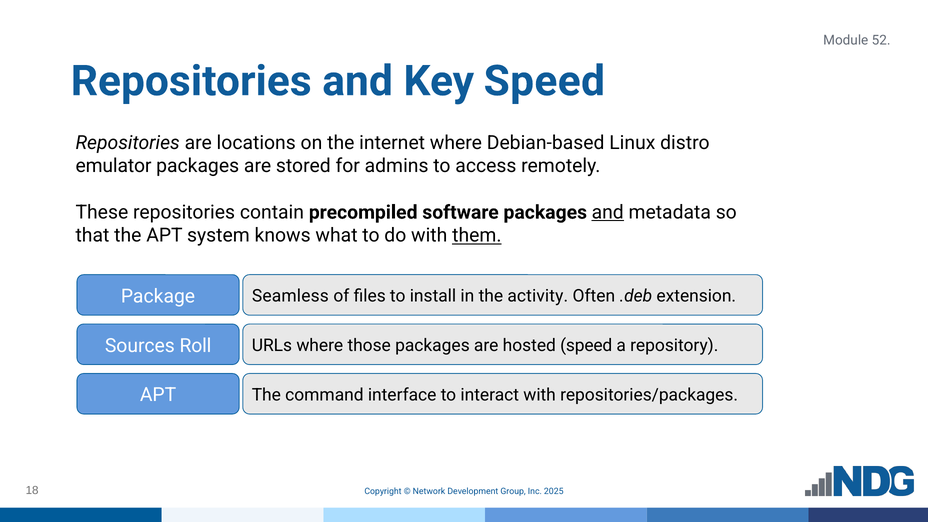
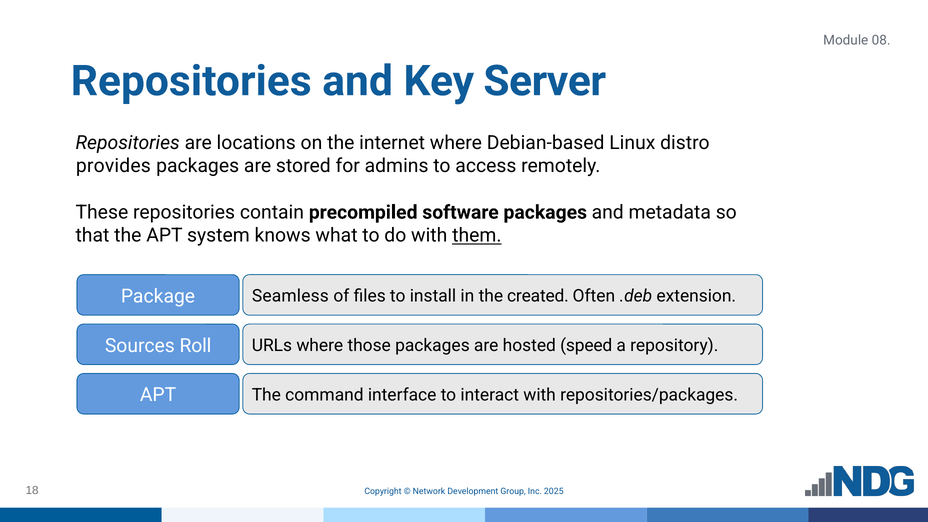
52: 52 -> 08
Key Speed: Speed -> Server
emulator: emulator -> provides
and at (608, 212) underline: present -> none
activity: activity -> created
